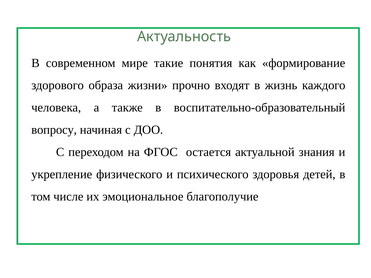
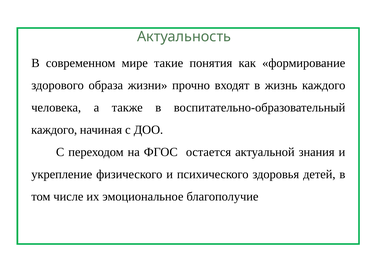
вопросу at (54, 130): вопросу -> каждого
